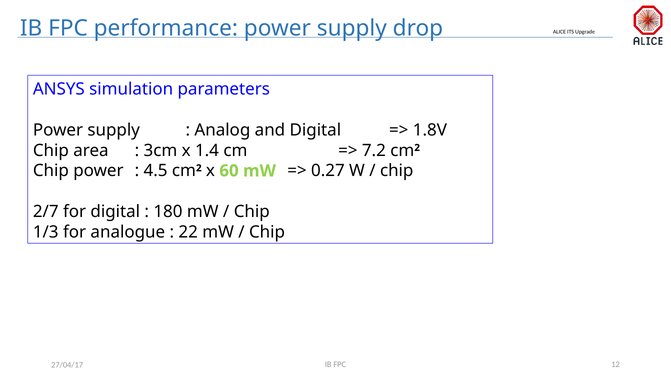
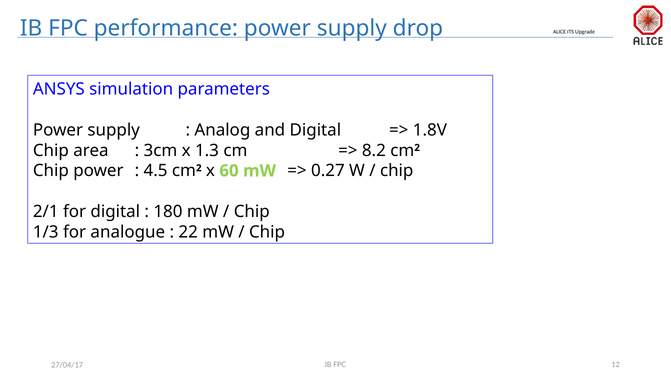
1.4: 1.4 -> 1.3
7.2: 7.2 -> 8.2
2/7: 2/7 -> 2/1
